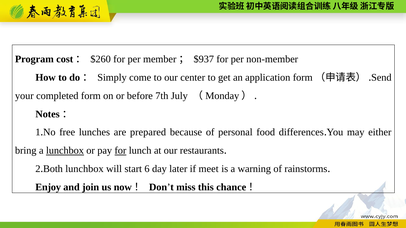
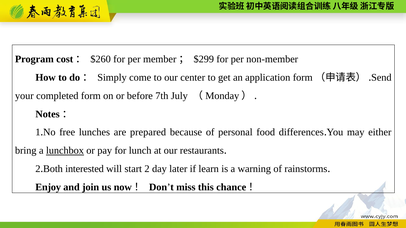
$937: $937 -> $299
for at (120, 151) underline: present -> none
lunchbox at (84, 169): lunchbox -> interested
start 6: 6 -> 2
meet: meet -> learn
